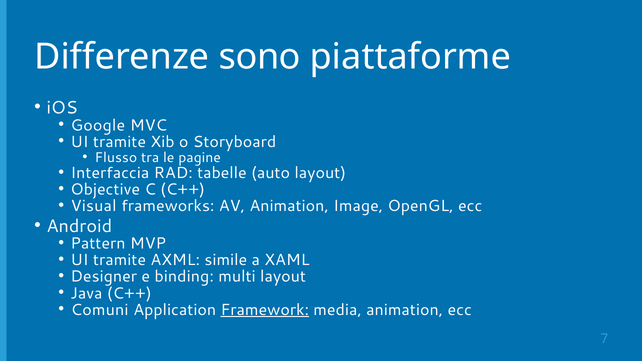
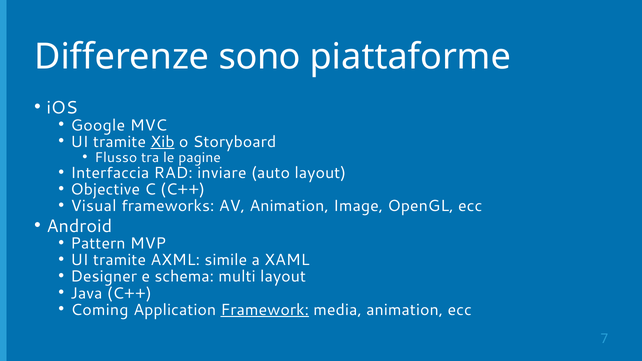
Xib underline: none -> present
tabelle: tabelle -> inviare
binding: binding -> schema
Comuni: Comuni -> Coming
